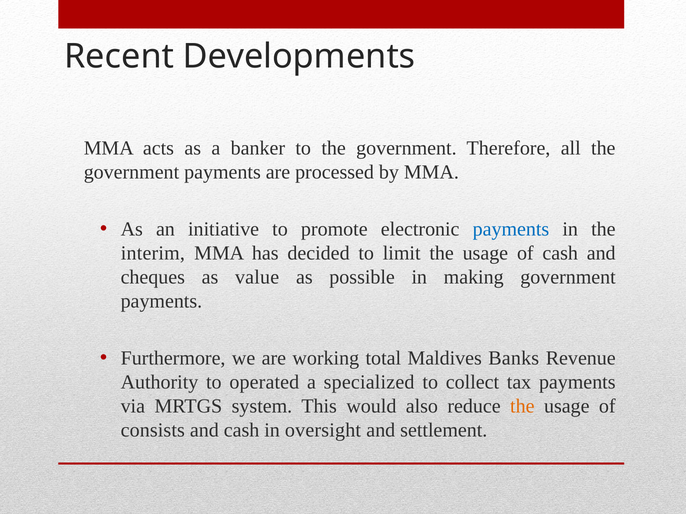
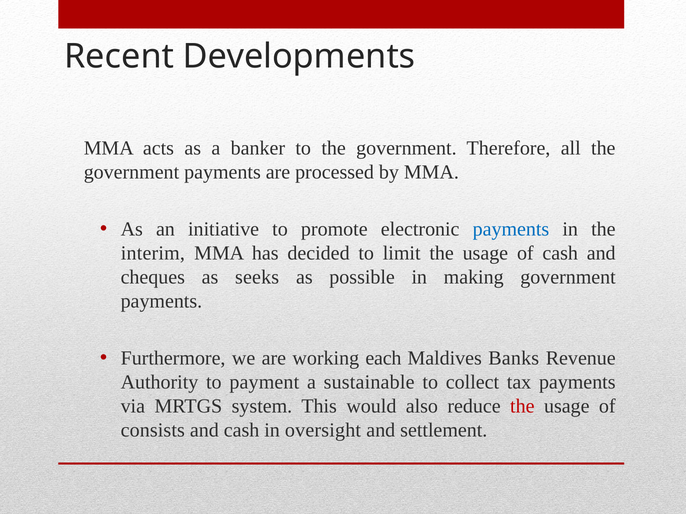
value: value -> seeks
total: total -> each
operated: operated -> payment
specialized: specialized -> sustainable
the at (522, 407) colour: orange -> red
